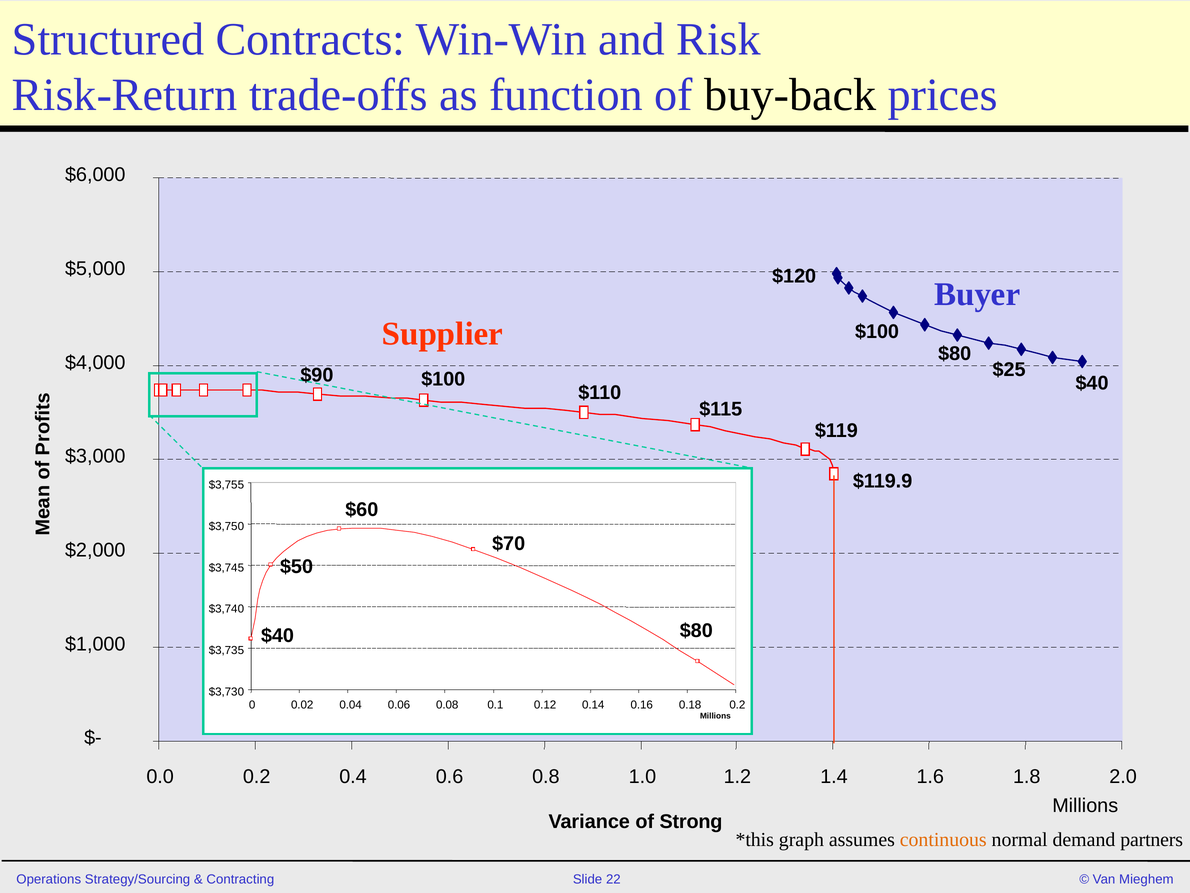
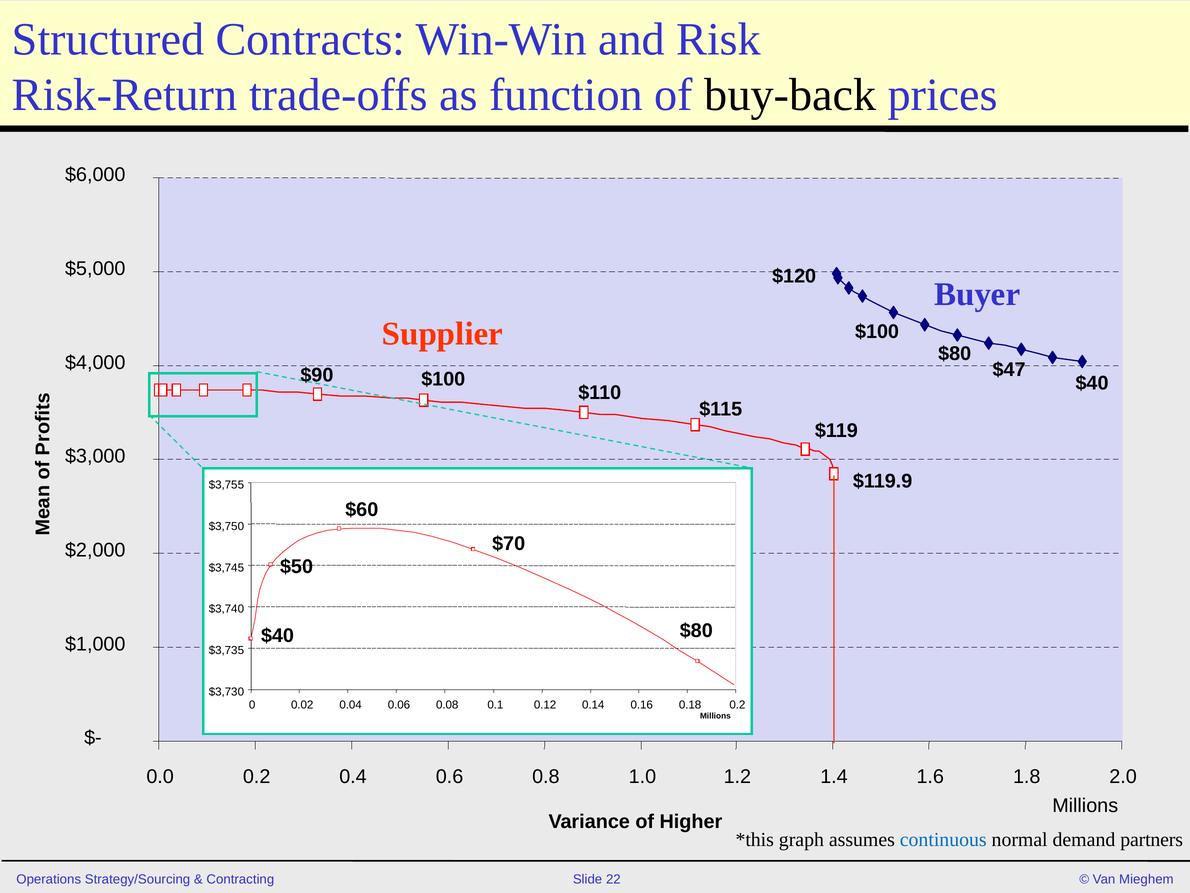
$25: $25 -> $47
Strong: Strong -> Higher
continuous colour: orange -> blue
